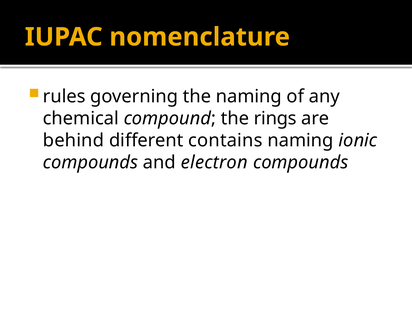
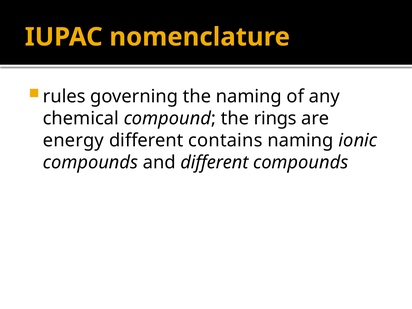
behind: behind -> energy
and electron: electron -> different
